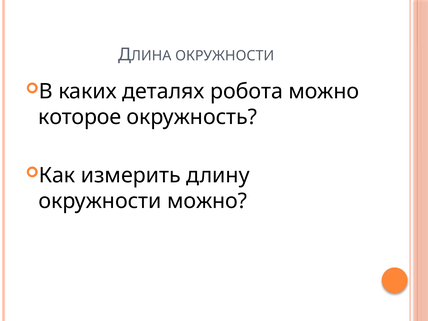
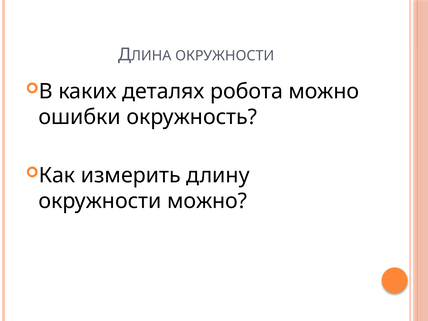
которое: которое -> ошибки
